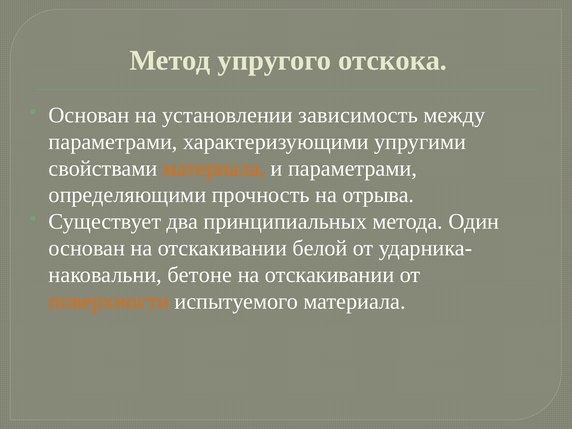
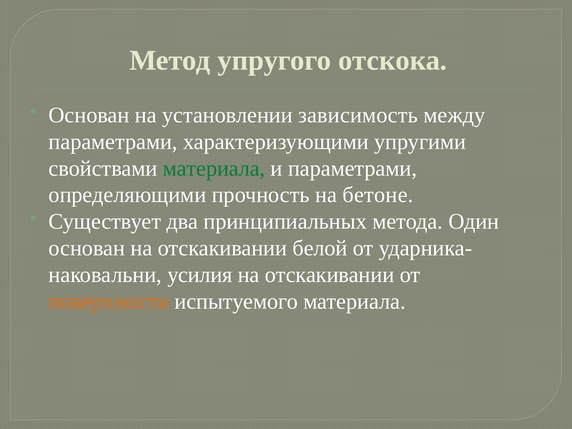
материала at (214, 168) colour: orange -> green
отрыва: отрыва -> бетоне
бетоне: бетоне -> усилия
